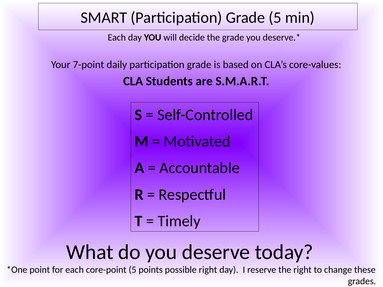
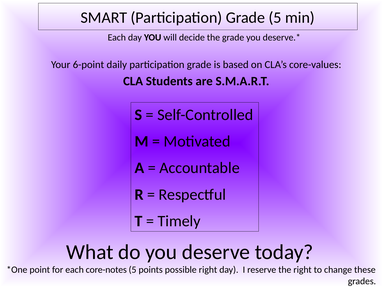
7-point: 7-point -> 6-point
core-point: core-point -> core-notes
